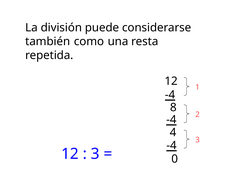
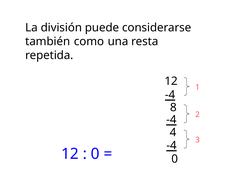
3 at (95, 153): 3 -> 0
